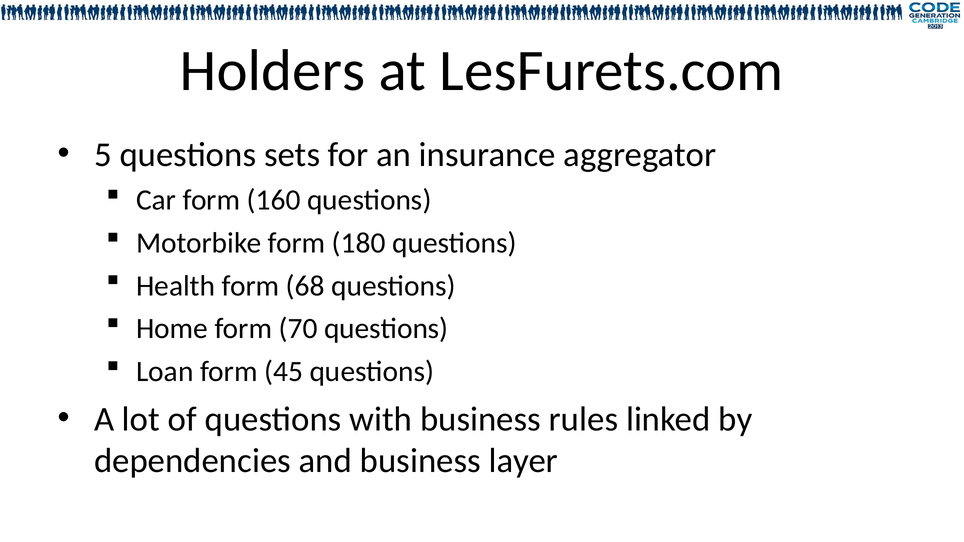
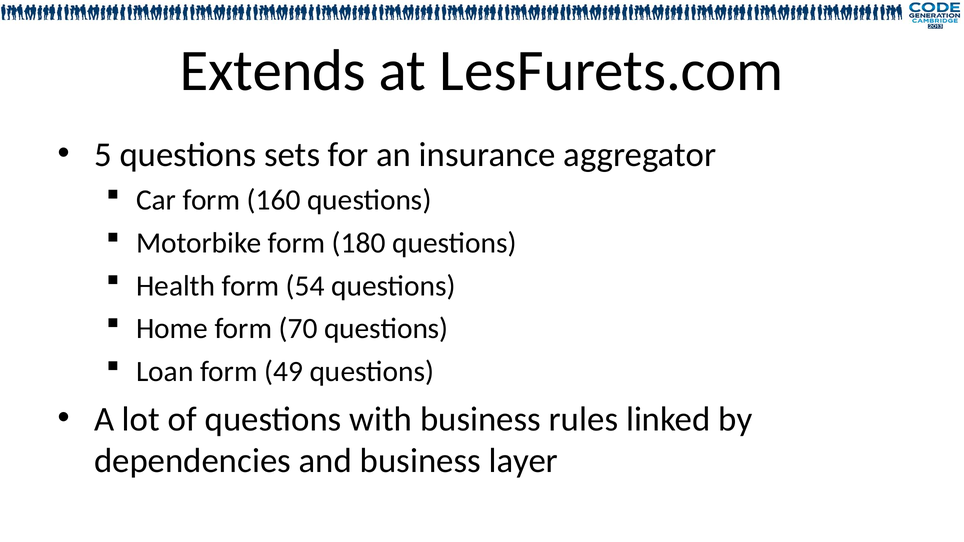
Holders: Holders -> Extends
68: 68 -> 54
45: 45 -> 49
